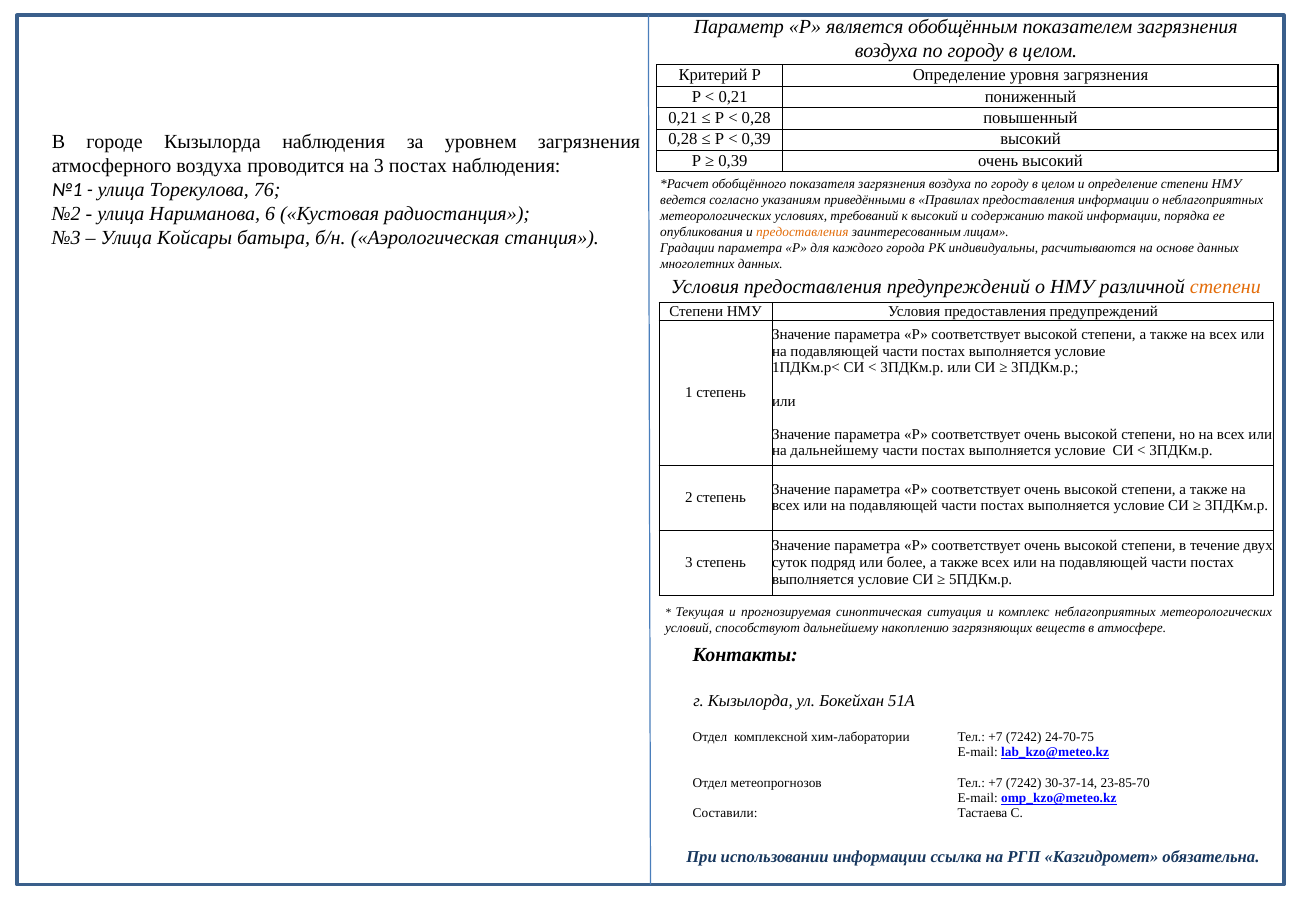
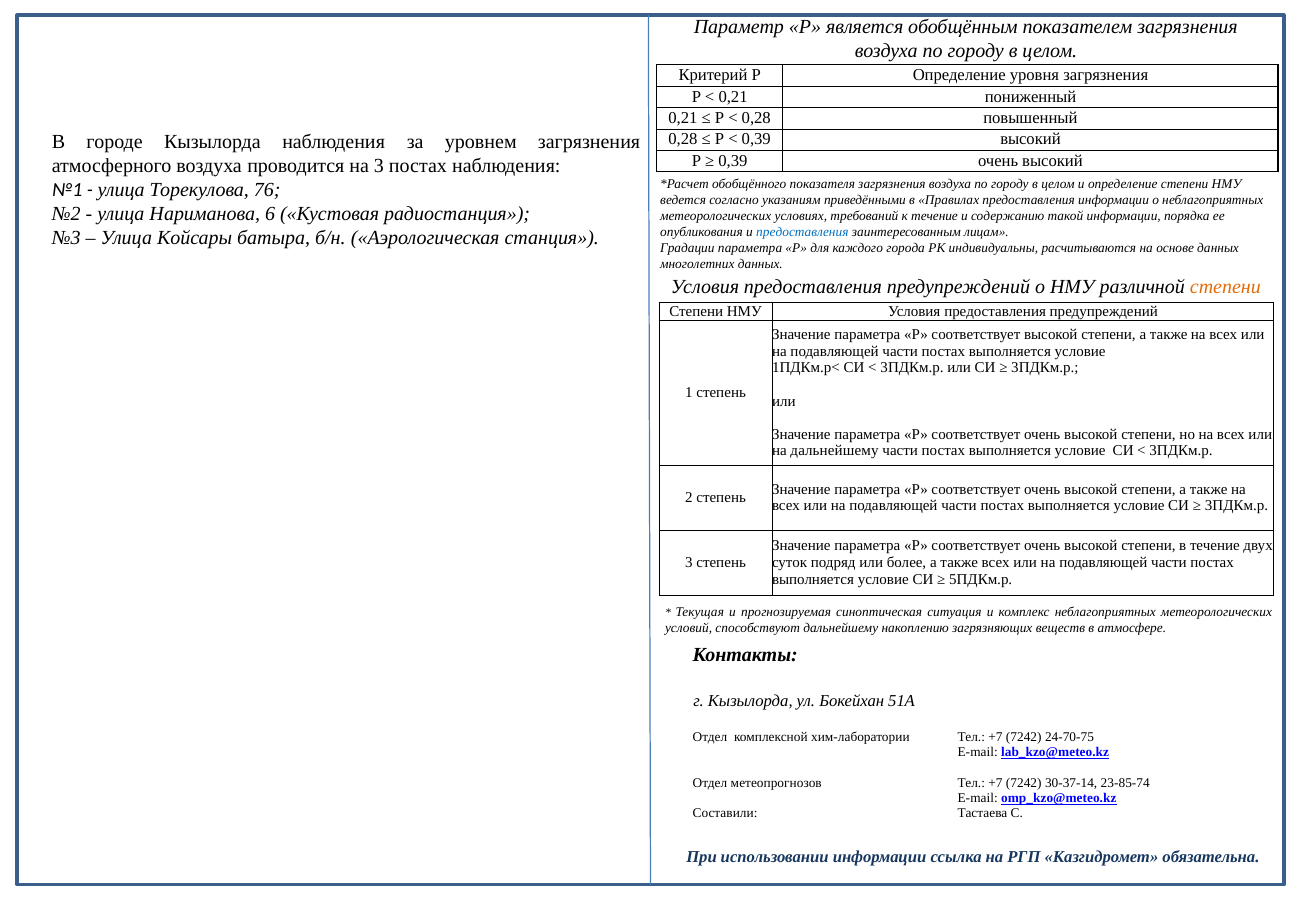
к высокий: высокий -> течение
предоставления at (802, 232) colour: orange -> blue
23-85-70: 23-85-70 -> 23-85-74
